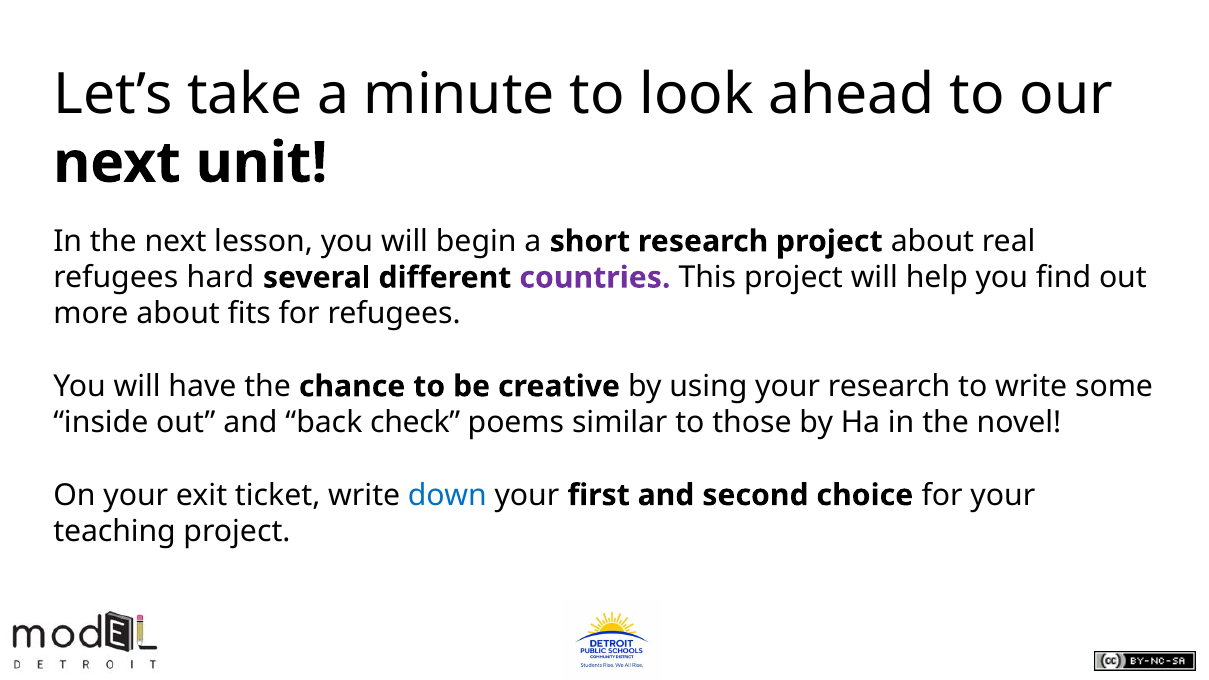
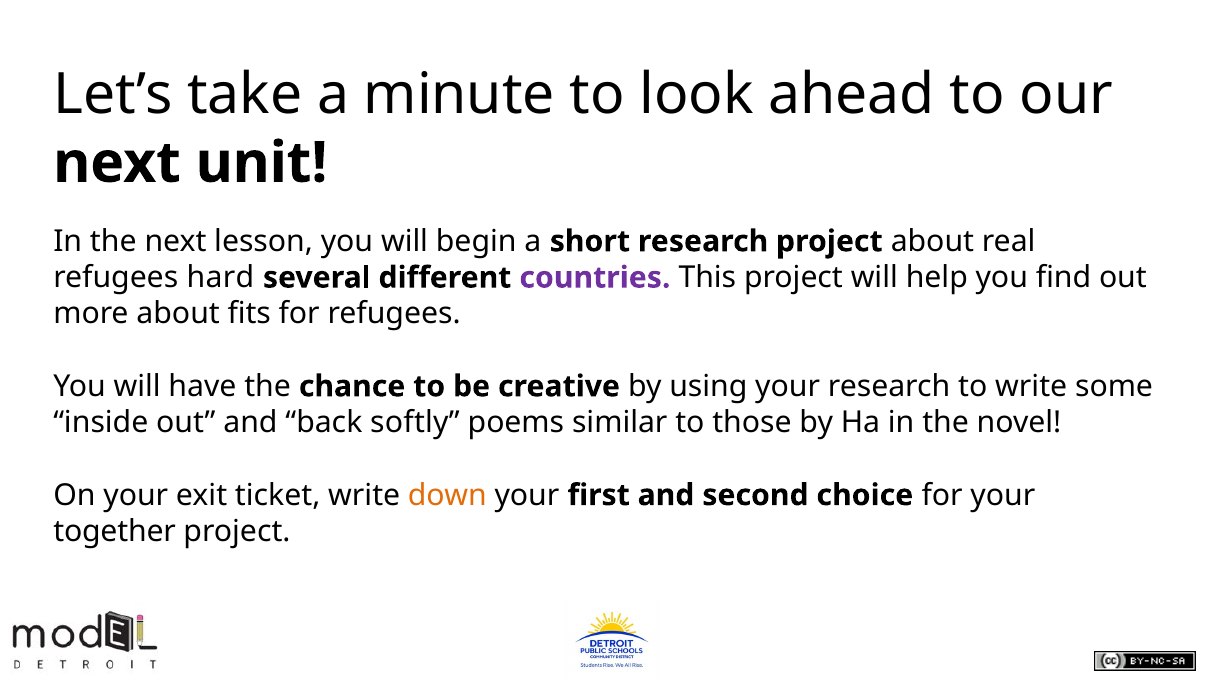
check: check -> softly
down colour: blue -> orange
teaching: teaching -> together
